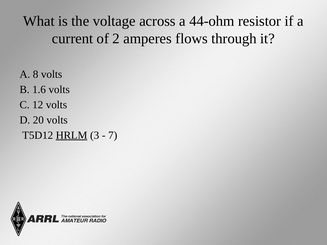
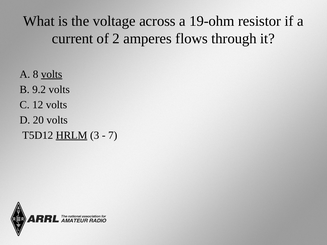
44-ohm: 44-ohm -> 19-ohm
volts at (52, 74) underline: none -> present
1.6: 1.6 -> 9.2
